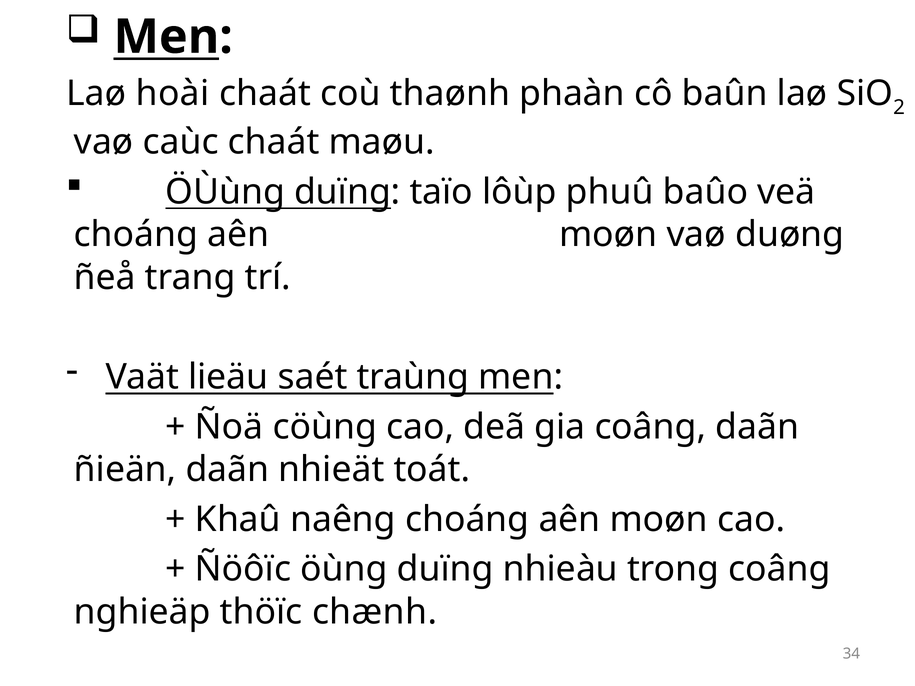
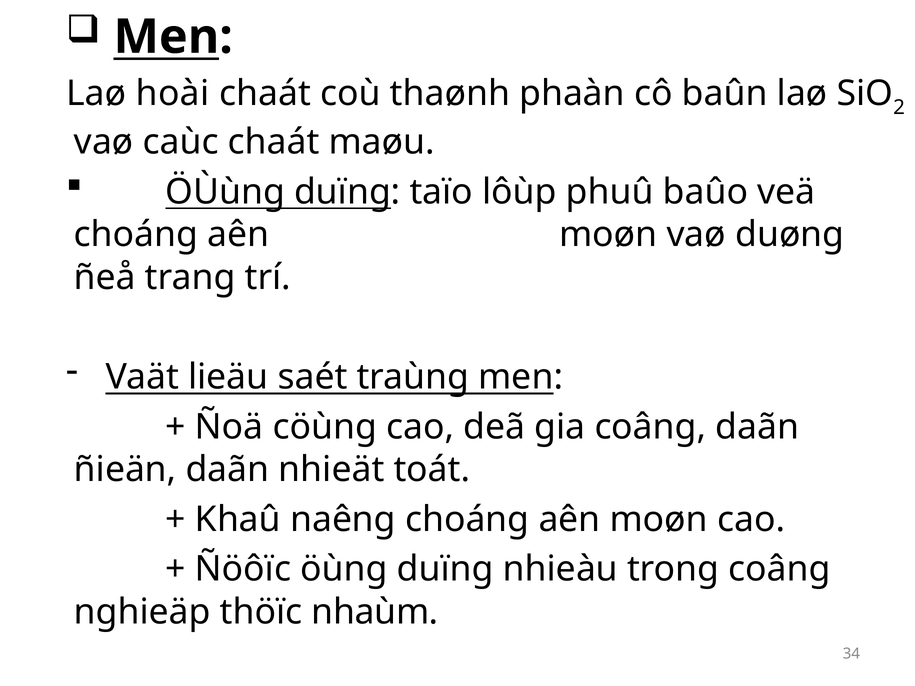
chænh: chænh -> nhaùm
